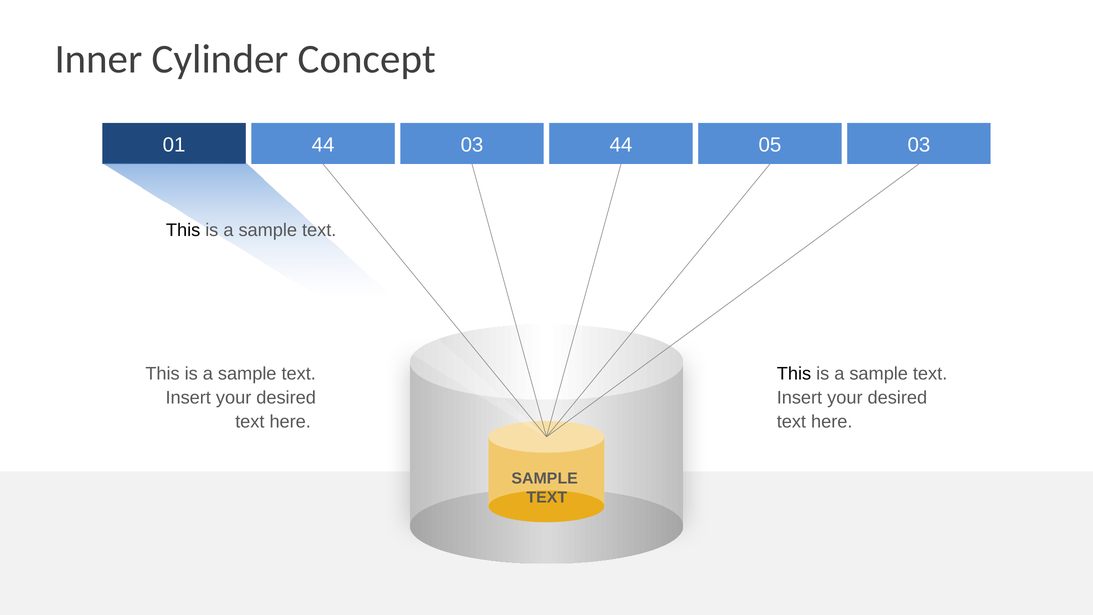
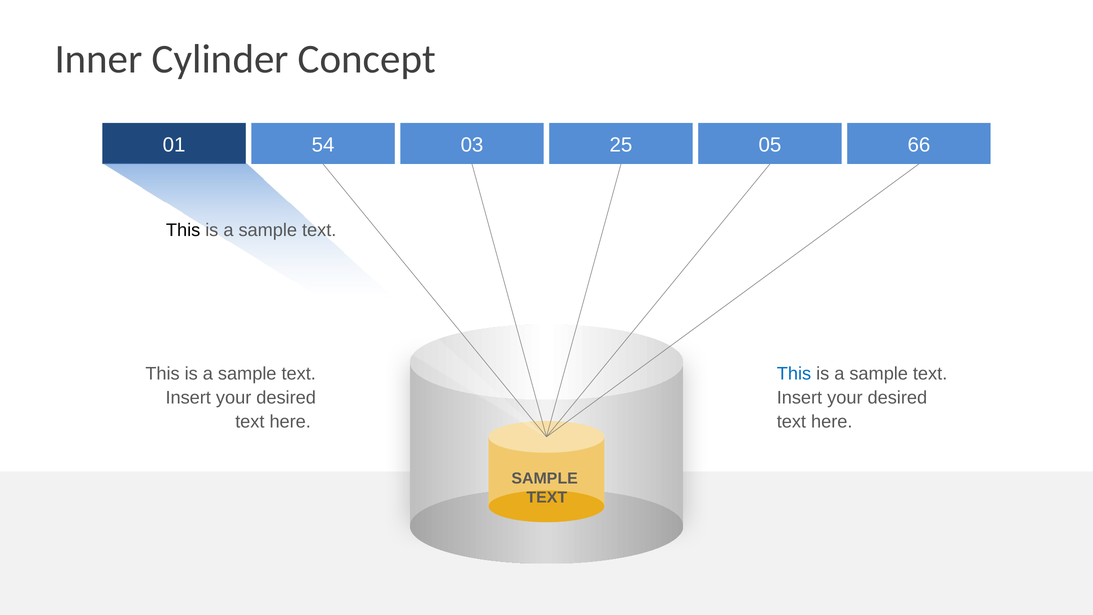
01 44: 44 -> 54
03 44: 44 -> 25
05 03: 03 -> 66
This at (794, 374) colour: black -> blue
